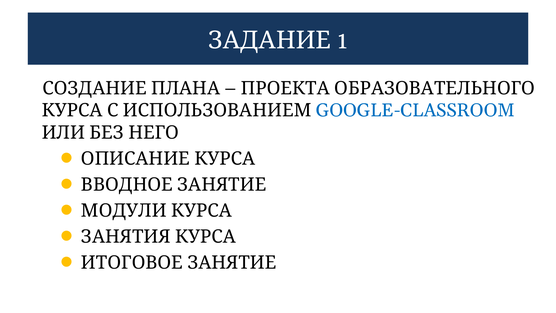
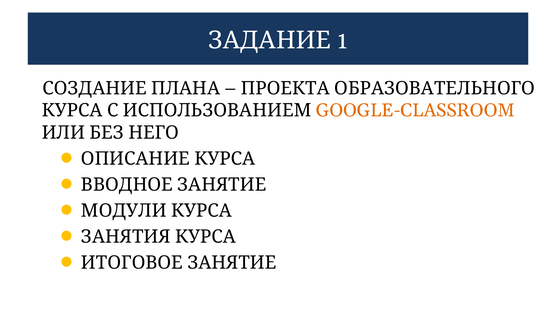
GOOGLE-CLASSROOM colour: blue -> orange
